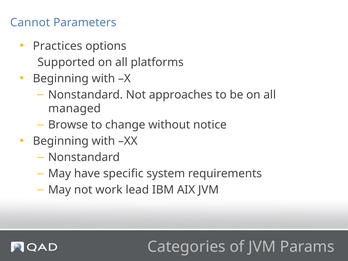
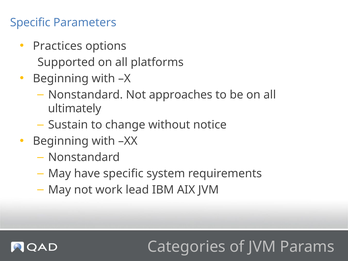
Cannot at (30, 22): Cannot -> Specific
managed: managed -> ultimately
Browse: Browse -> Sustain
